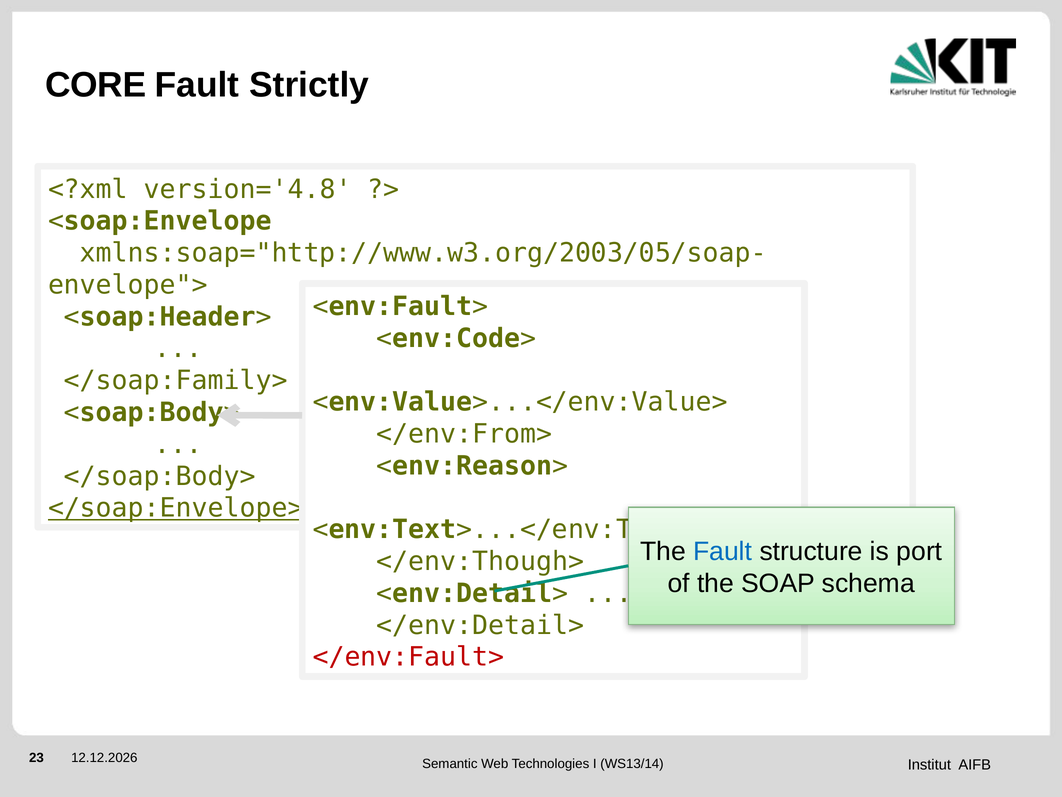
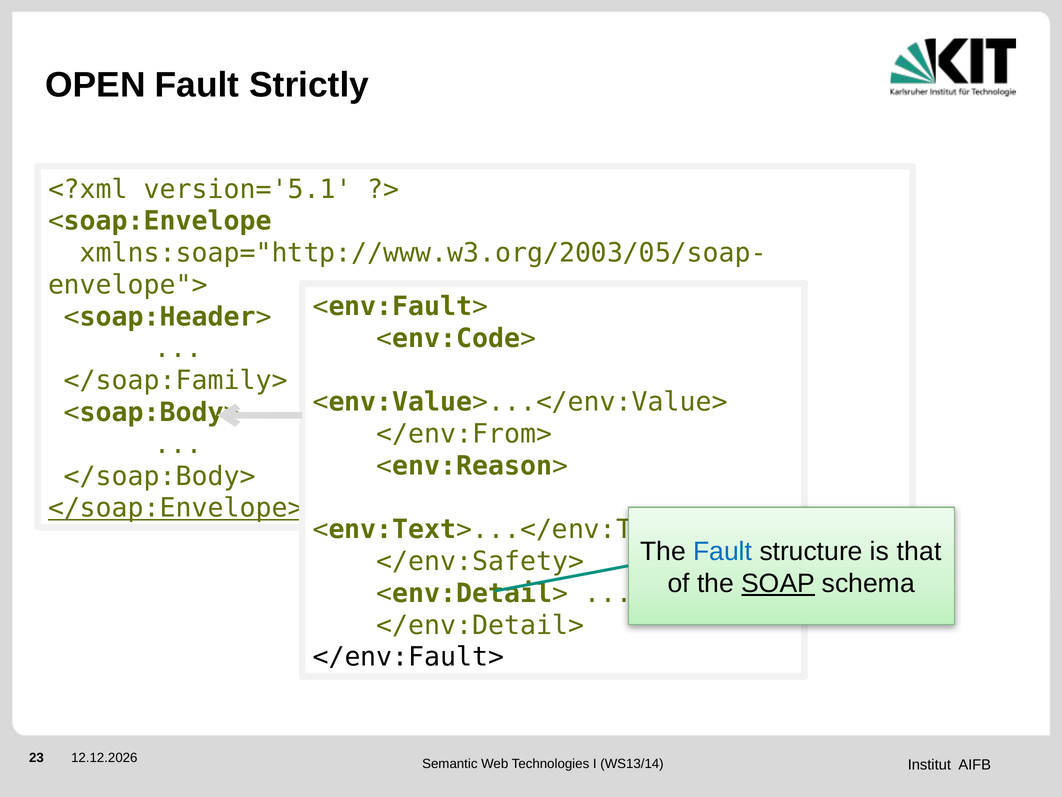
CORE: CORE -> OPEN
version='4.8: version='4.8 -> version='5.1
port: port -> that
</env:Though>: </env:Though> -> </env:Safety>
SOAP underline: none -> present
</env:Fault> colour: red -> black
